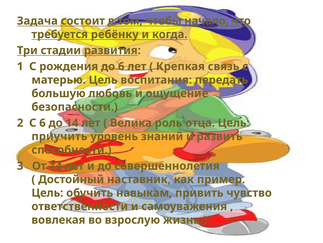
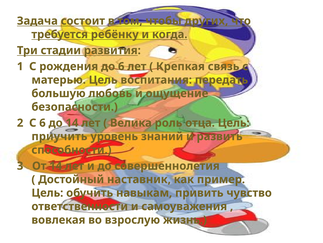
начало: начало -> других
